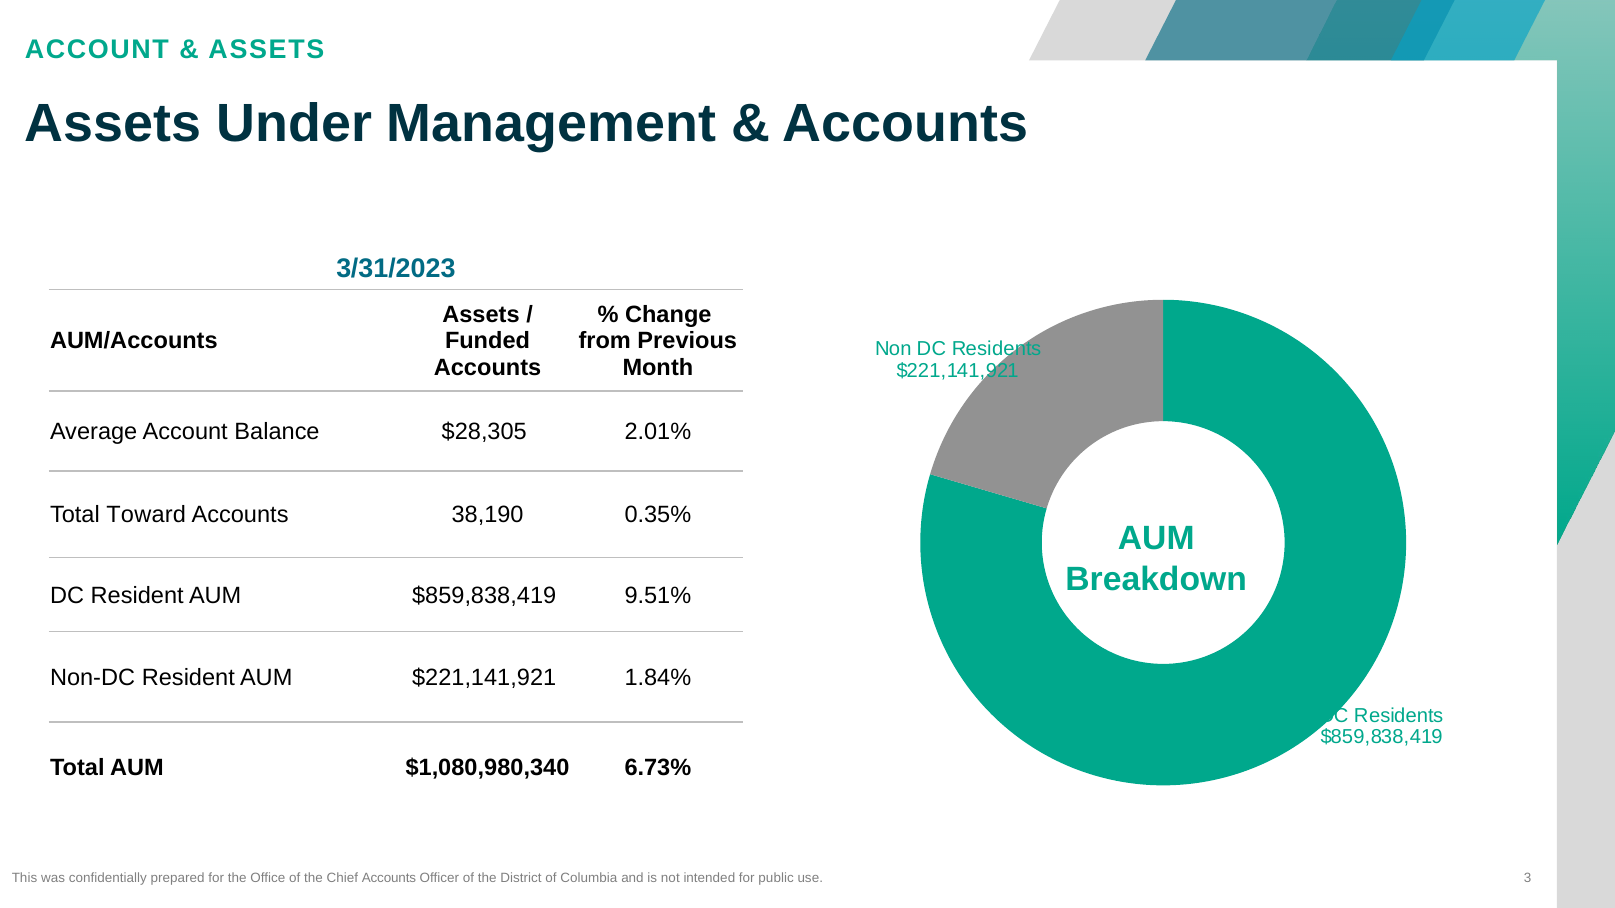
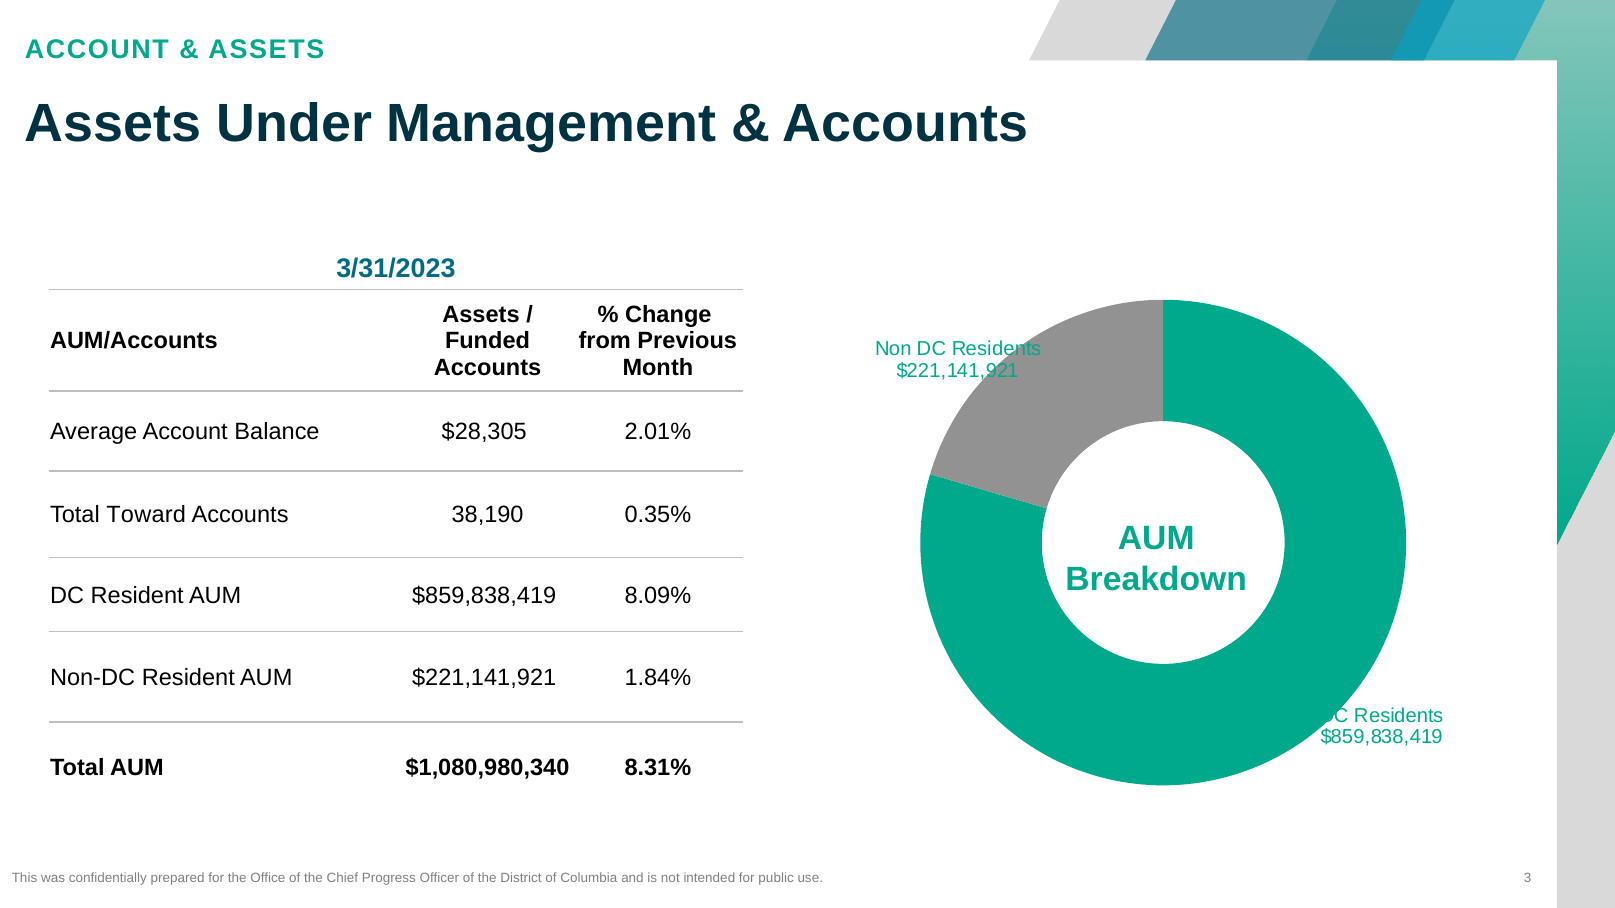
9.51%: 9.51% -> 8.09%
6.73%: 6.73% -> 8.31%
Chief Accounts: Accounts -> Progress
